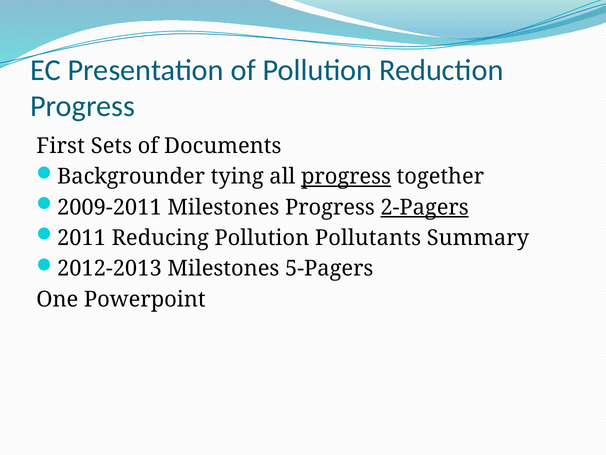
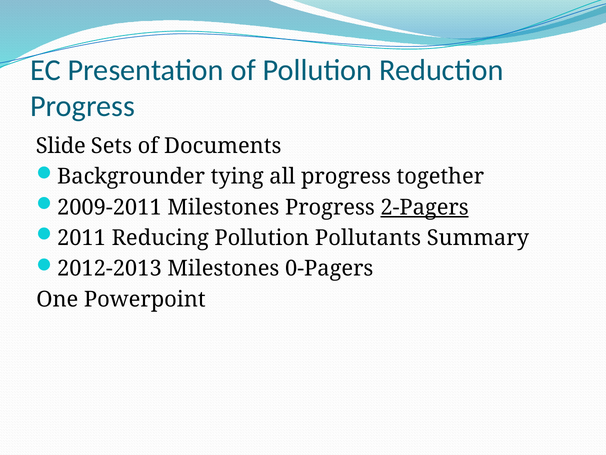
First: First -> Slide
progress at (346, 177) underline: present -> none
5-Pagers: 5-Pagers -> 0-Pagers
